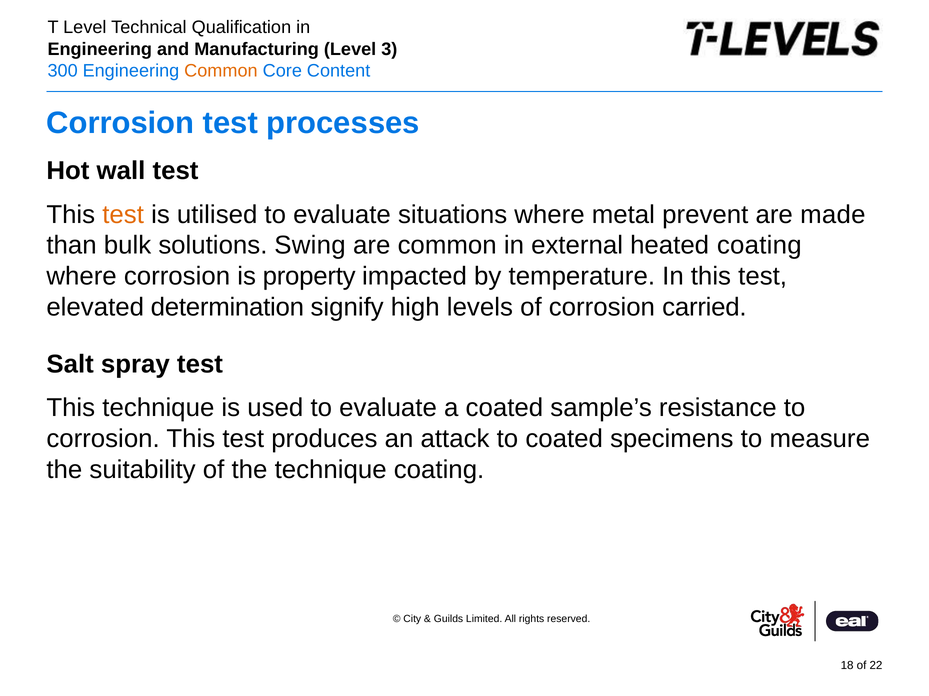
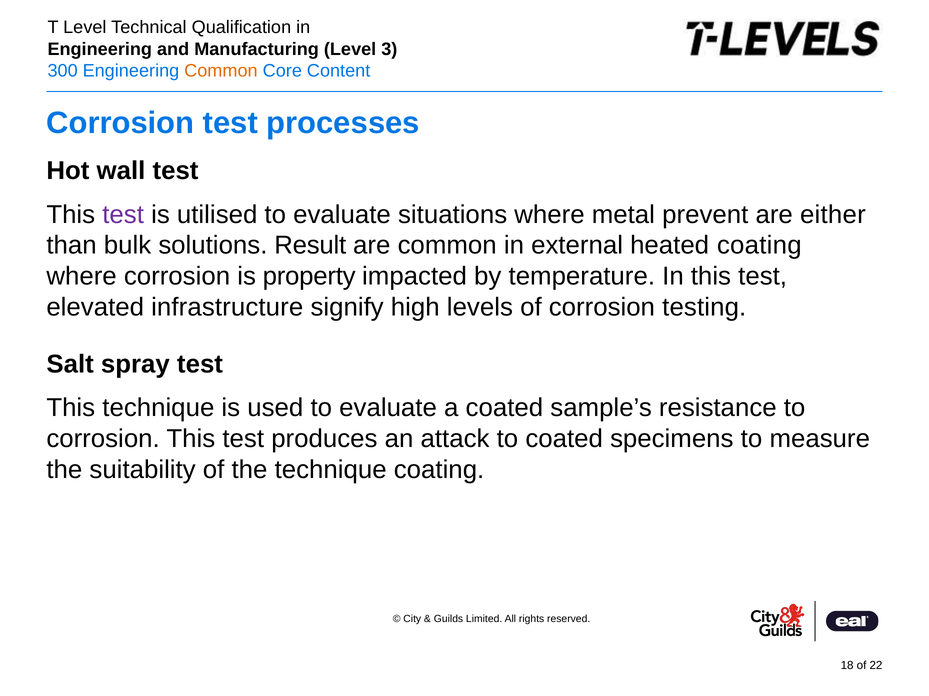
test at (123, 215) colour: orange -> purple
made: made -> either
Swing: Swing -> Result
determination: determination -> infrastructure
carried: carried -> testing
